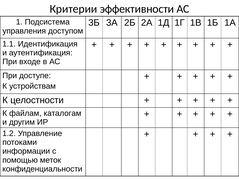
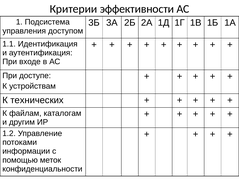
целостности: целостности -> технических
